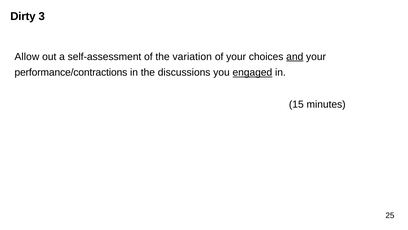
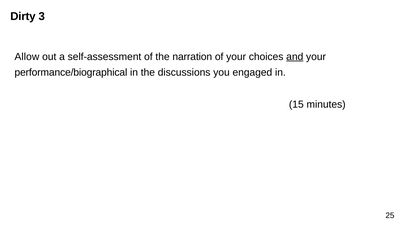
variation: variation -> narration
performance/contractions: performance/contractions -> performance/biographical
engaged underline: present -> none
